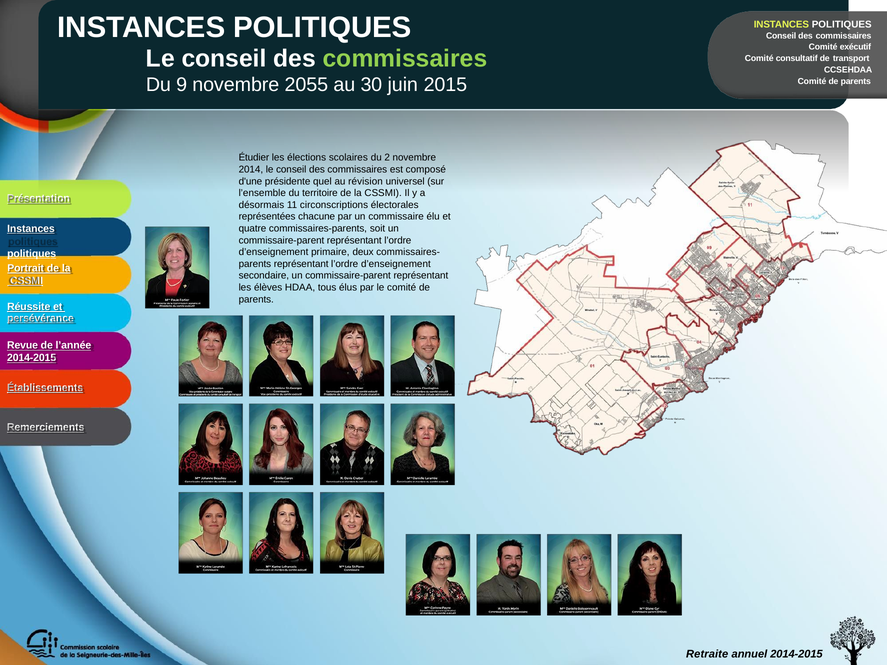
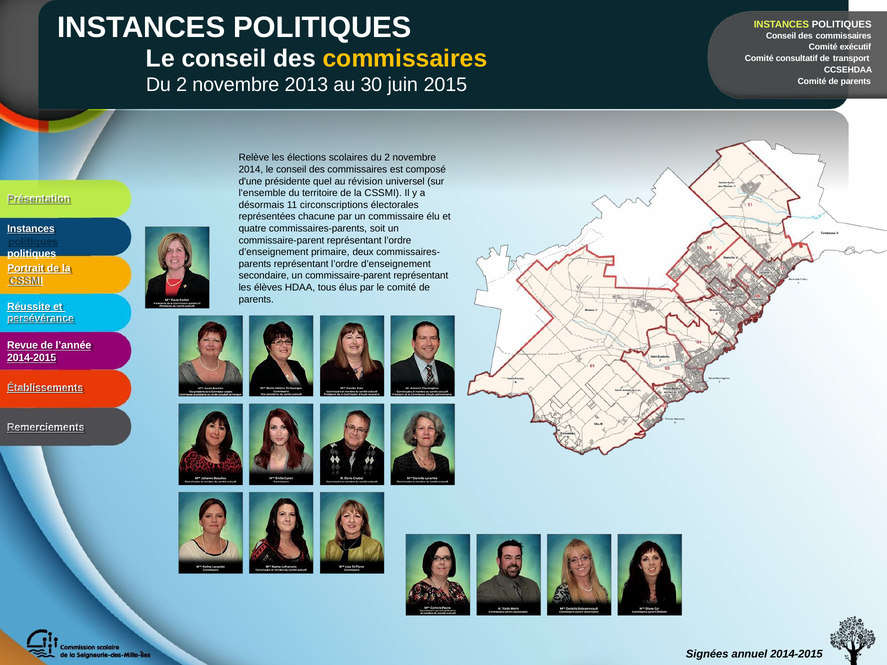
commissaires at (405, 59) colour: light green -> yellow
9 at (182, 85): 9 -> 2
2055: 2055 -> 2013
Étudier: Étudier -> Relève
Retraite: Retraite -> Signées
